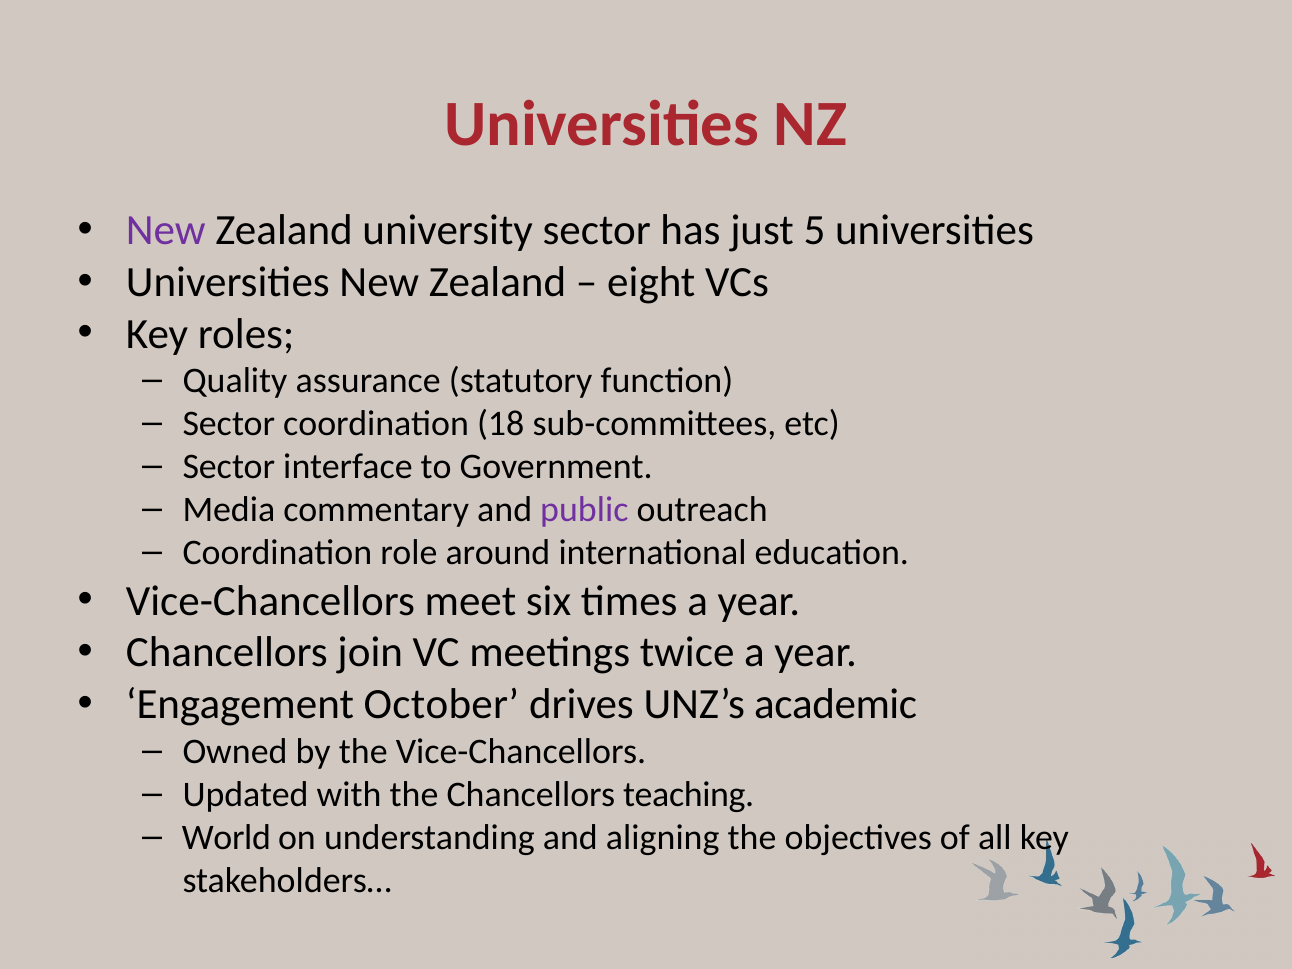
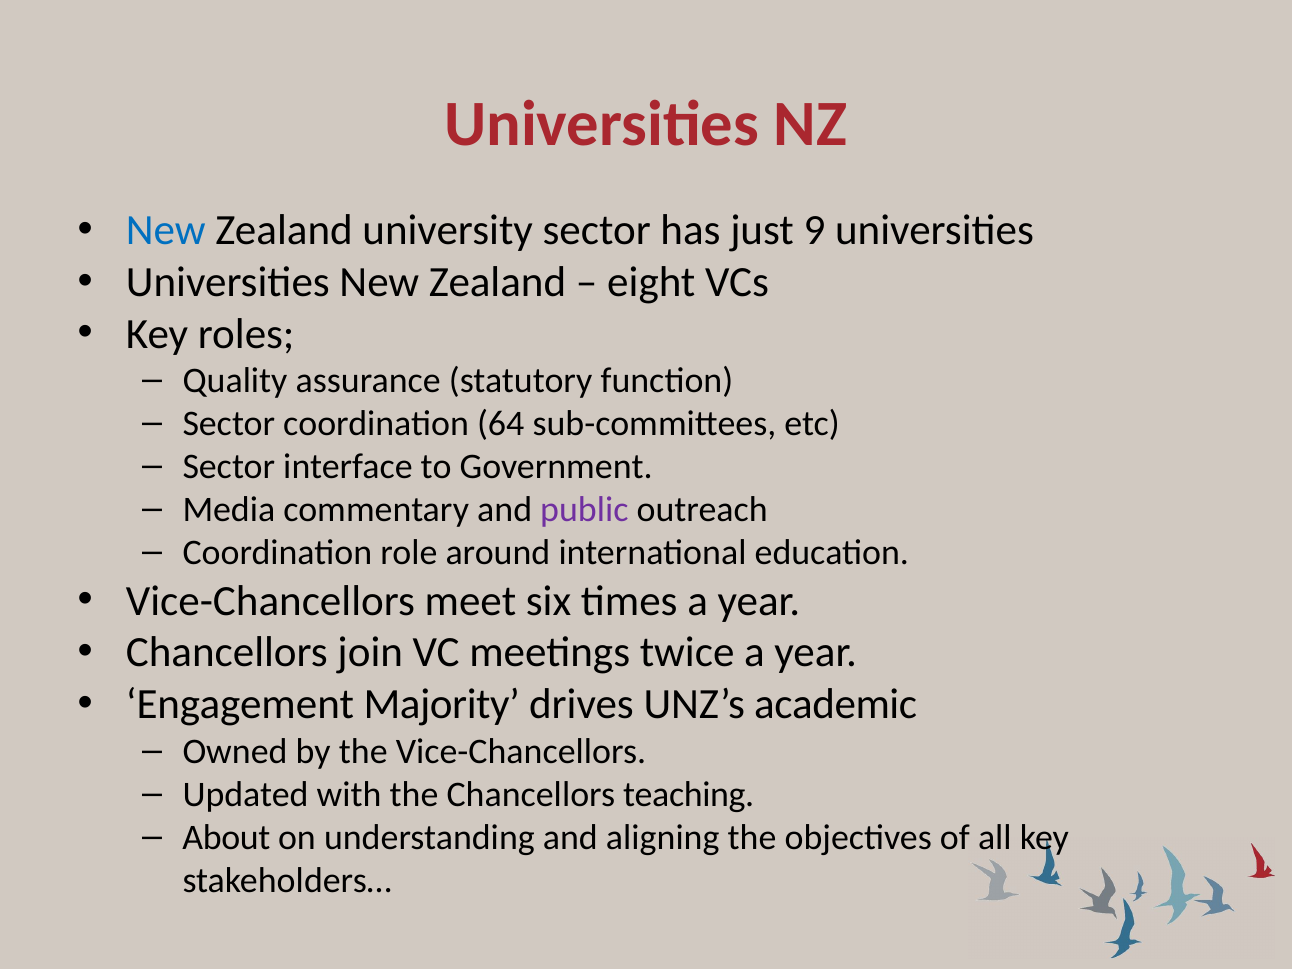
New at (166, 231) colour: purple -> blue
5: 5 -> 9
18: 18 -> 64
October: October -> Majority
World: World -> About
